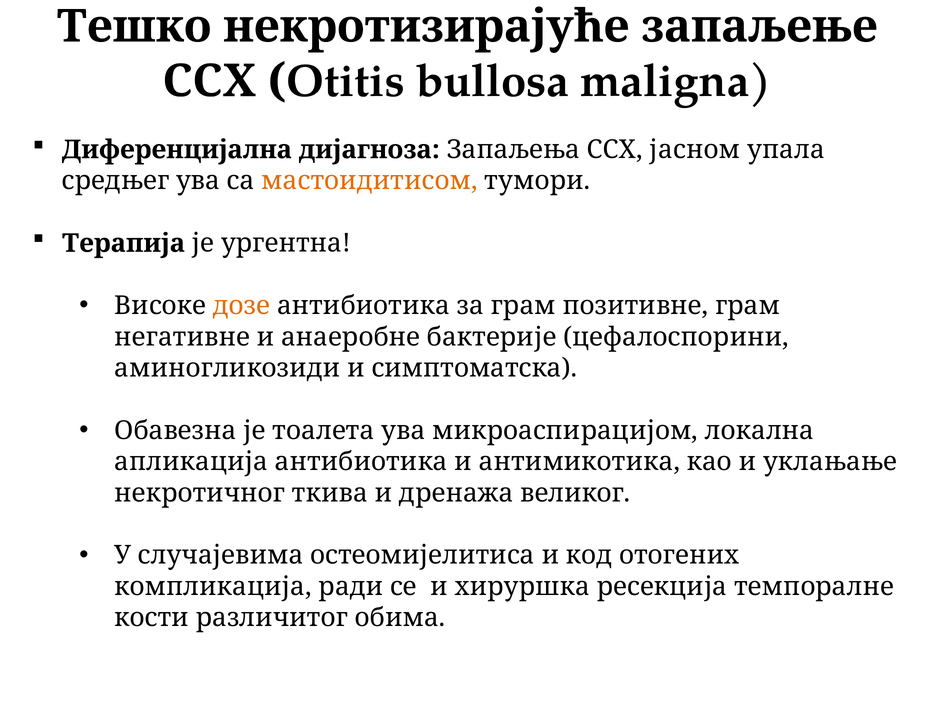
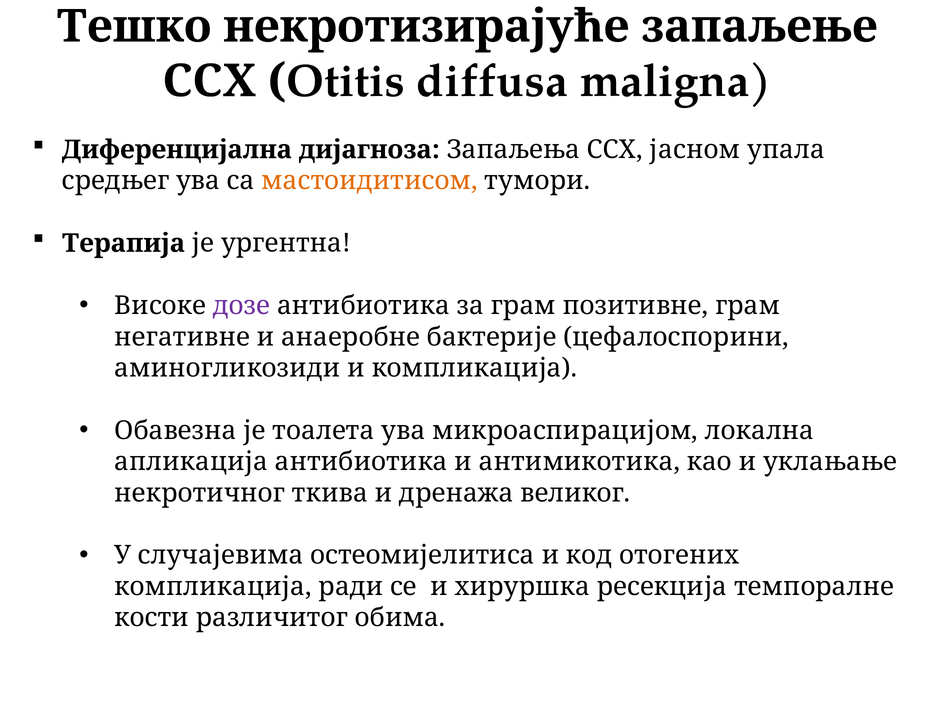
bullosa: bullosa -> diffusa
дозе colour: orange -> purple
и симптоматска: симптоматска -> компликација
